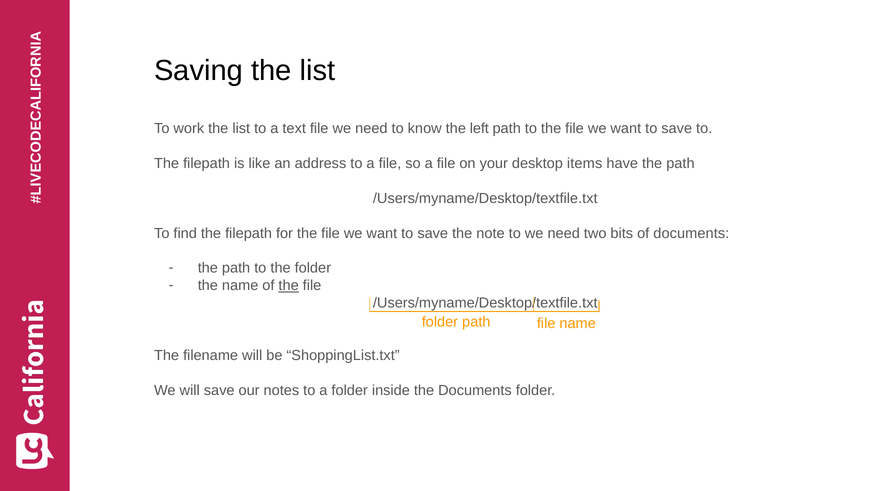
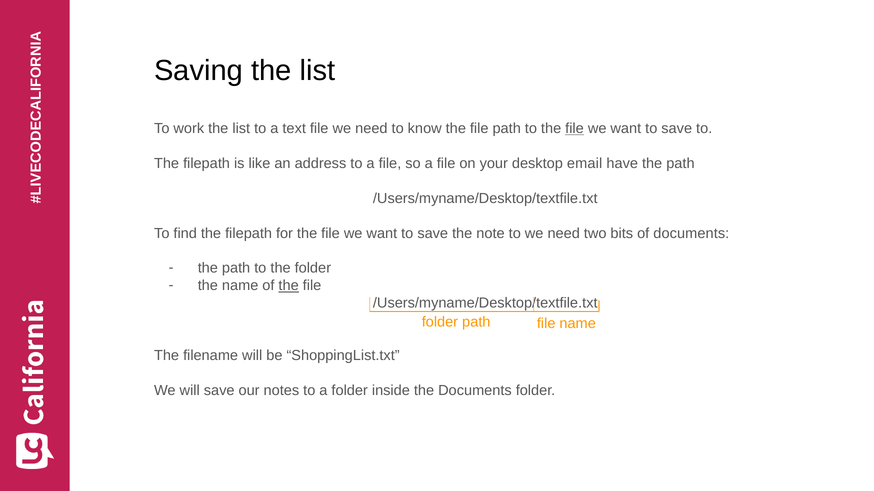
know the left: left -> file
file at (575, 129) underline: none -> present
items: items -> email
